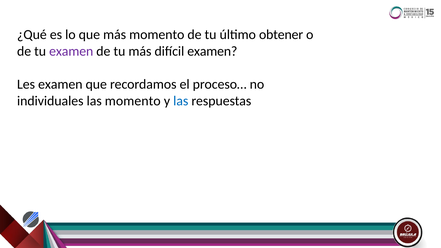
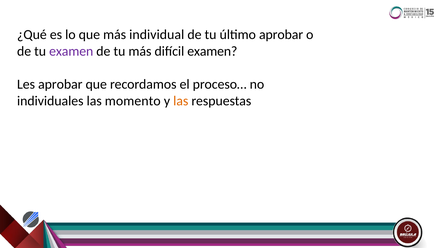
más momento: momento -> individual
último obtener: obtener -> aprobar
Les examen: examen -> aprobar
las at (181, 101) colour: blue -> orange
